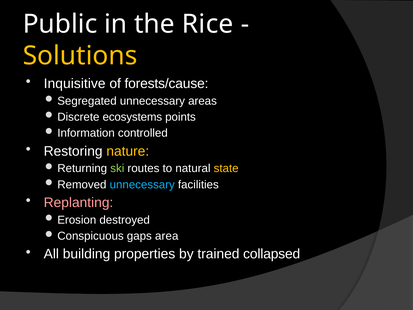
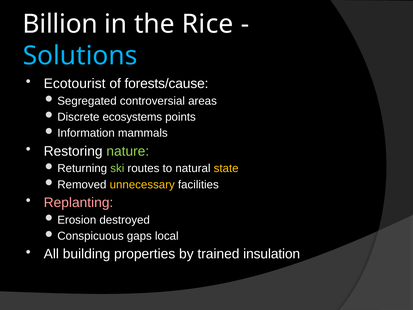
Public: Public -> Billion
Solutions colour: yellow -> light blue
Inquisitive: Inquisitive -> Ecotourist
unnecessary at (152, 101): unnecessary -> controversial
controlled: controlled -> mammals
nature colour: yellow -> light green
unnecessary at (142, 184) colour: light blue -> yellow
area: area -> local
collapsed: collapsed -> insulation
